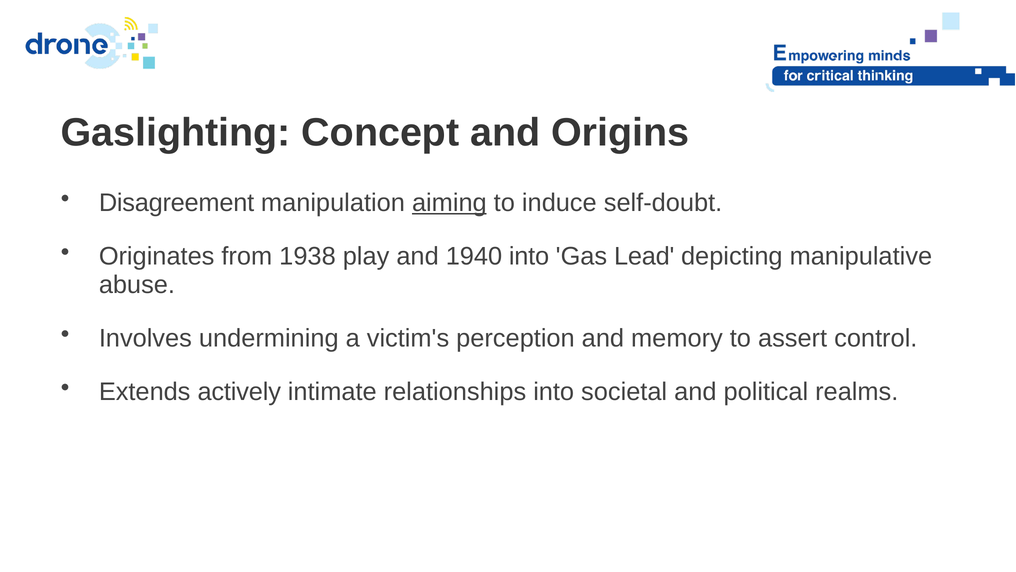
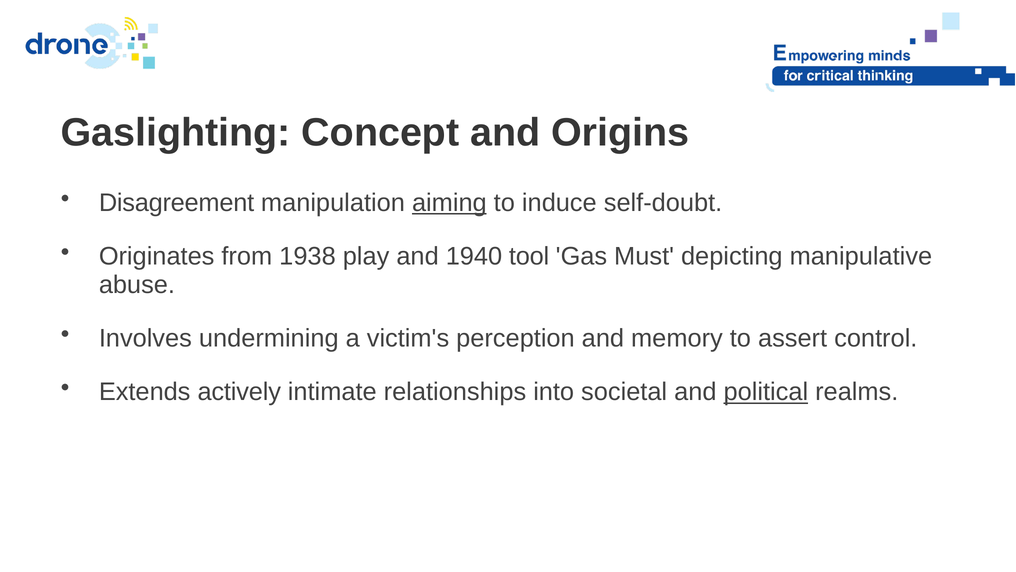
1940 into: into -> tool
Lead: Lead -> Must
political underline: none -> present
